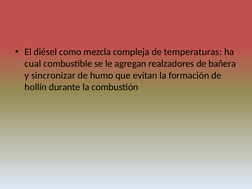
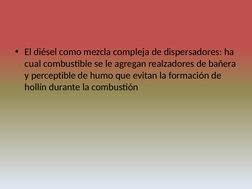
temperaturas: temperaturas -> dispersadores
sincronizar: sincronizar -> perceptible
